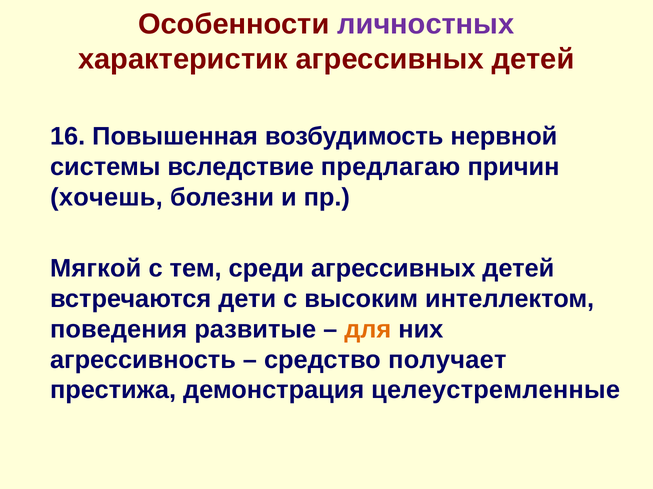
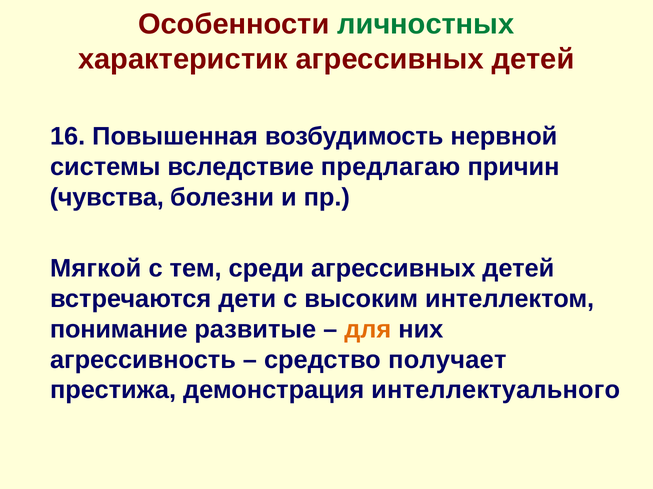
личностных colour: purple -> green
хочешь: хочешь -> чувства
поведения: поведения -> понимание
целеустремленные: целеустремленные -> интеллектуального
